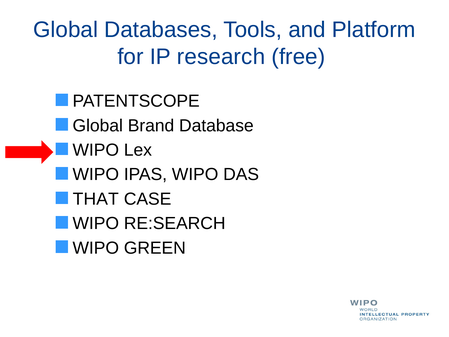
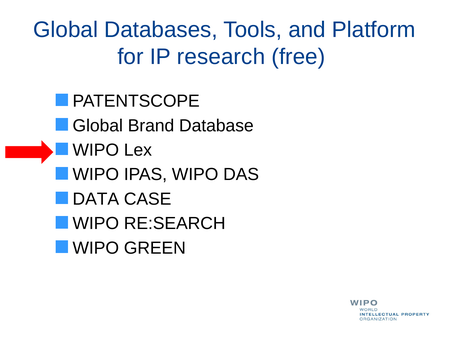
THAT: THAT -> DATA
